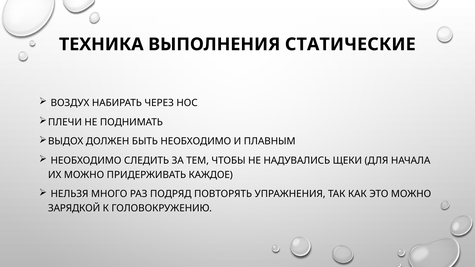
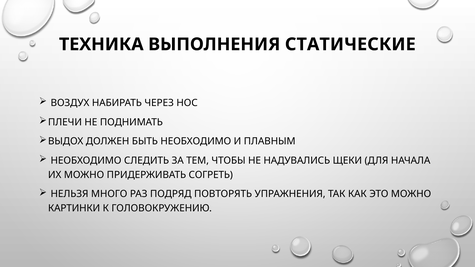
КАЖДОЕ: КАЖДОЕ -> СОГРЕТЬ
ЗАРЯДКОЙ: ЗАРЯДКОЙ -> КАРТИНКИ
